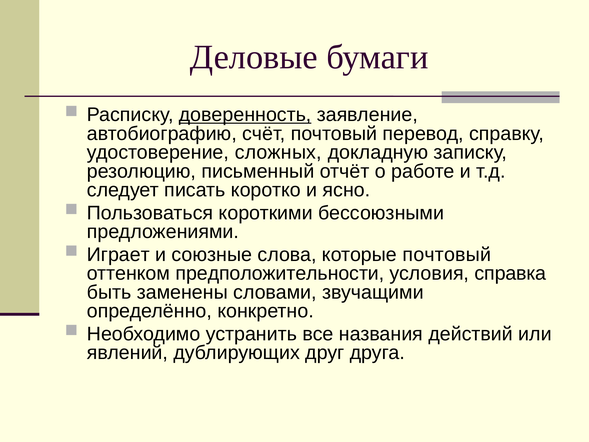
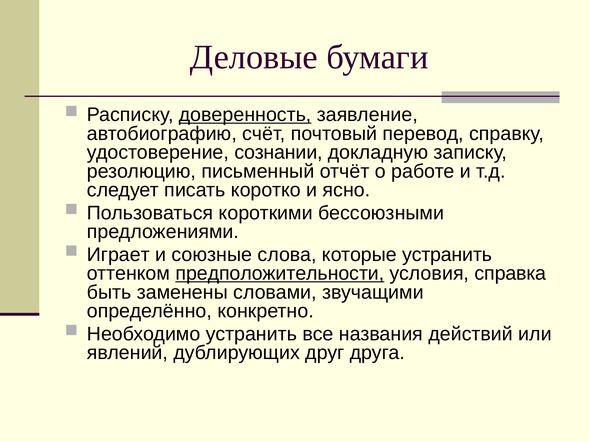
сложных: сложных -> сознании
которые почтовый: почтовый -> устранить
предположительности underline: none -> present
